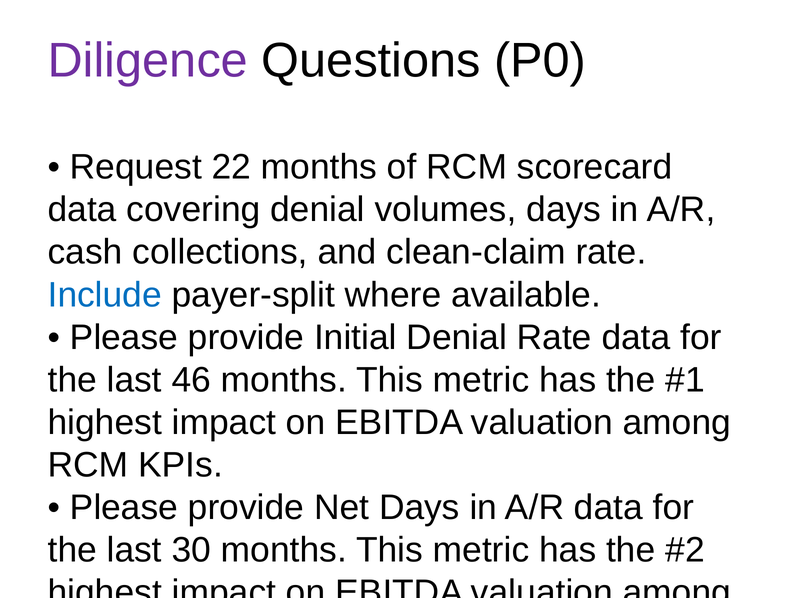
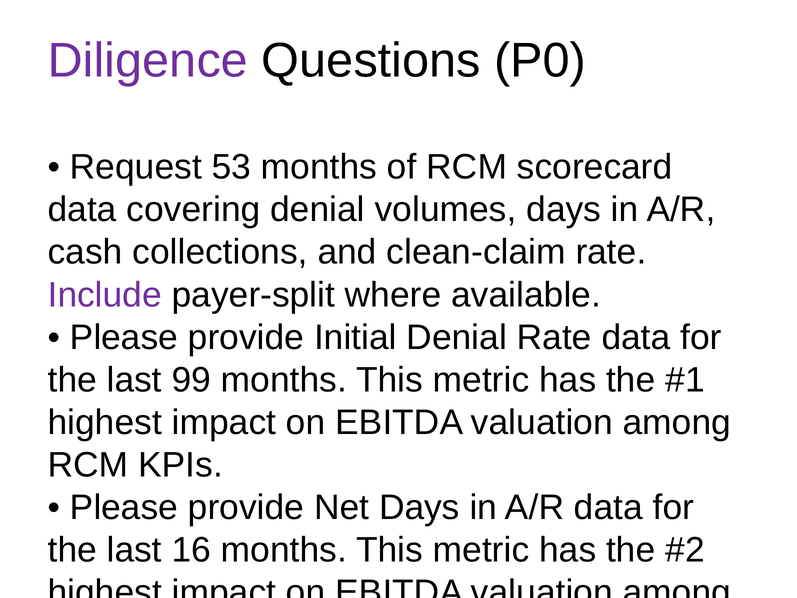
22: 22 -> 53
Include colour: blue -> purple
46: 46 -> 99
30: 30 -> 16
